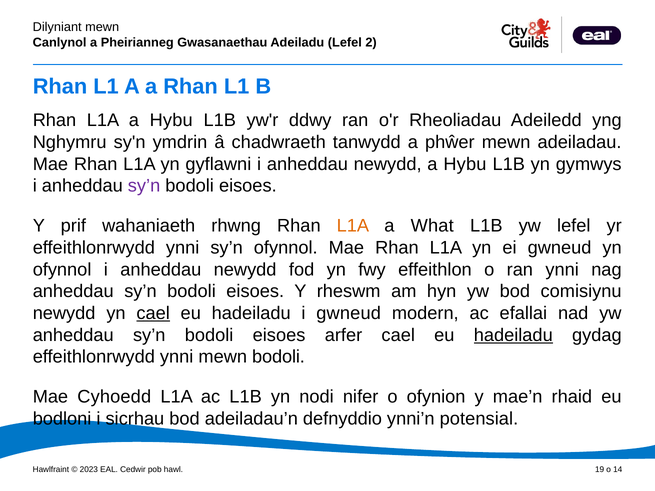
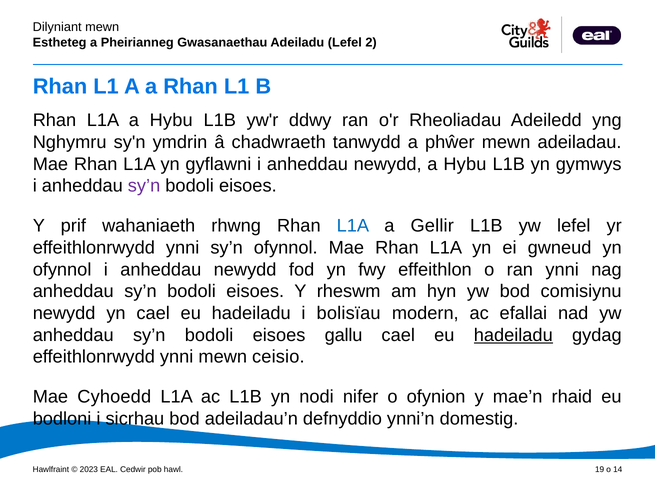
Canlynol: Canlynol -> Estheteg
L1A at (353, 226) colour: orange -> blue
What: What -> Gellir
cael at (153, 313) underline: present -> none
i gwneud: gwneud -> bolisïau
arfer: arfer -> gallu
mewn bodoli: bodoli -> ceisio
potensial: potensial -> domestig
